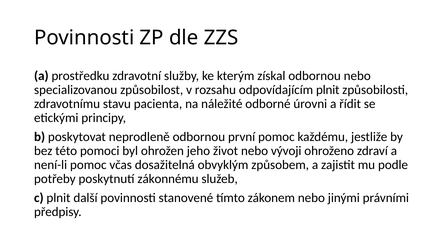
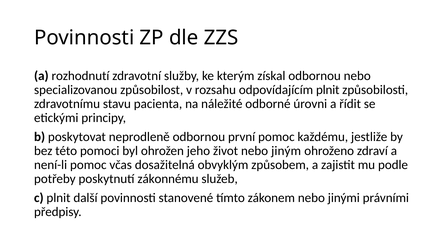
prostředku: prostředku -> rozhodnutí
vývoji: vývoji -> jiným
